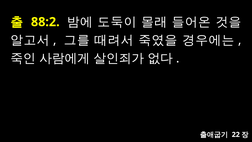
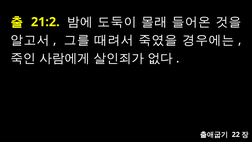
88:2: 88:2 -> 21:2
